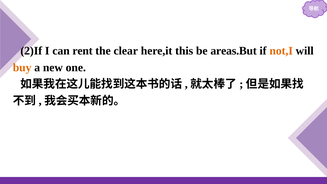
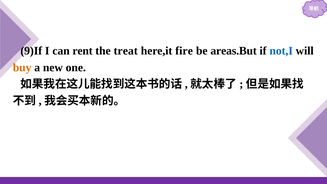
2)If: 2)If -> 9)If
clear: clear -> treat
this: this -> fire
not,I colour: orange -> blue
